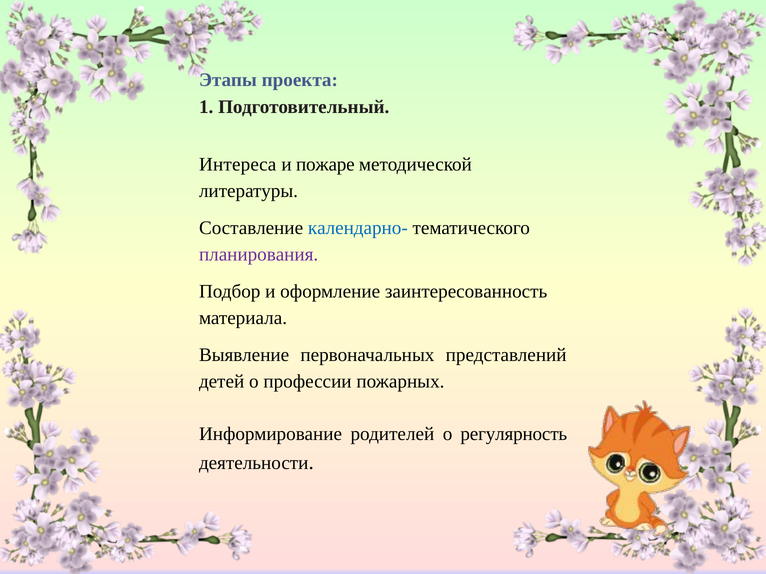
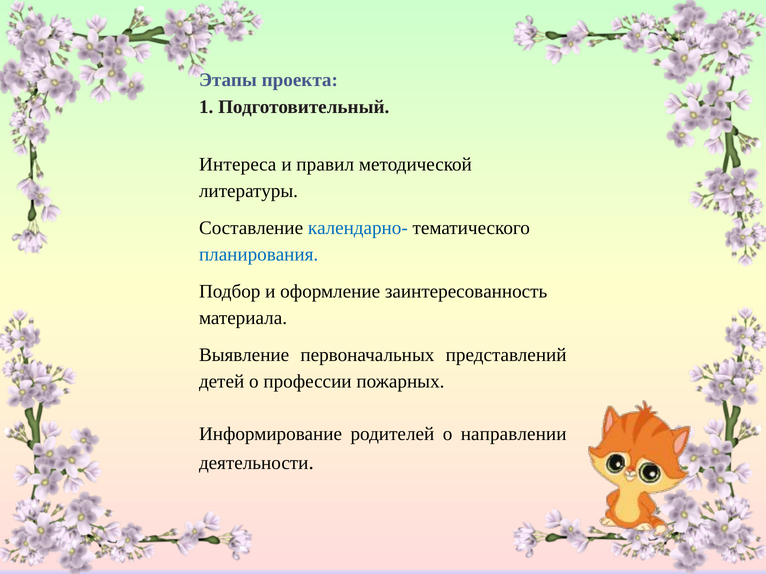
пожаре: пожаре -> правил
планирования colour: purple -> blue
регулярность: регулярность -> направлении
